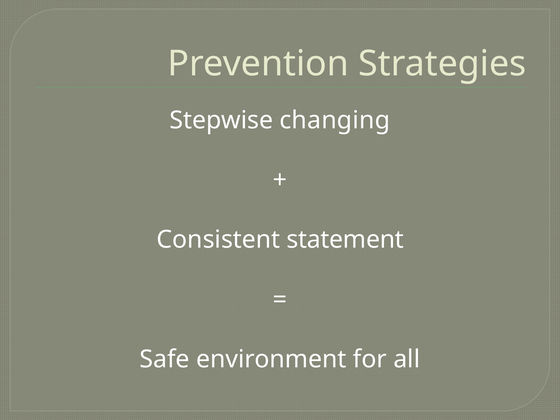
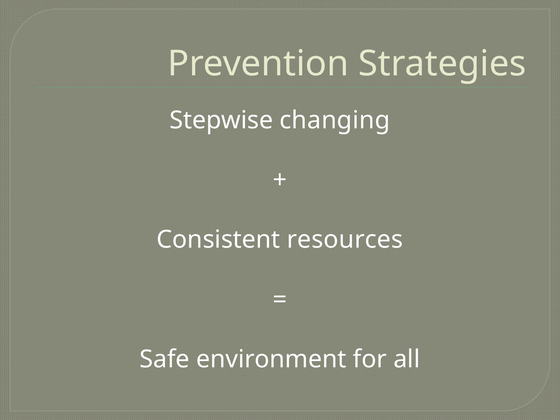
statement: statement -> resources
